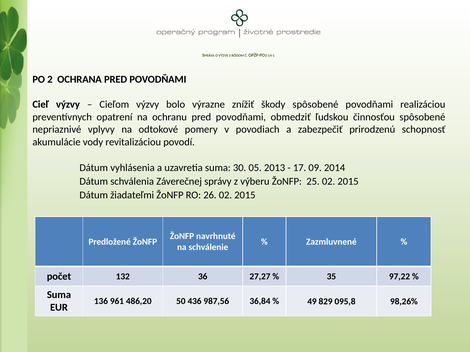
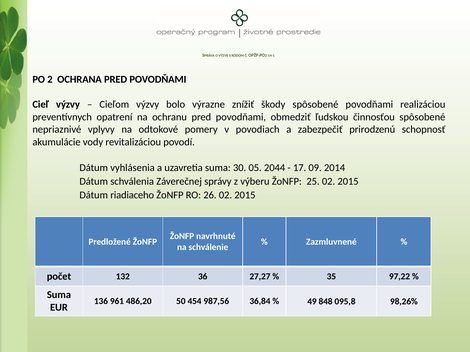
2013: 2013 -> 2044
žiadateľmi: žiadateľmi -> riadiaceho
436: 436 -> 454
829: 829 -> 848
